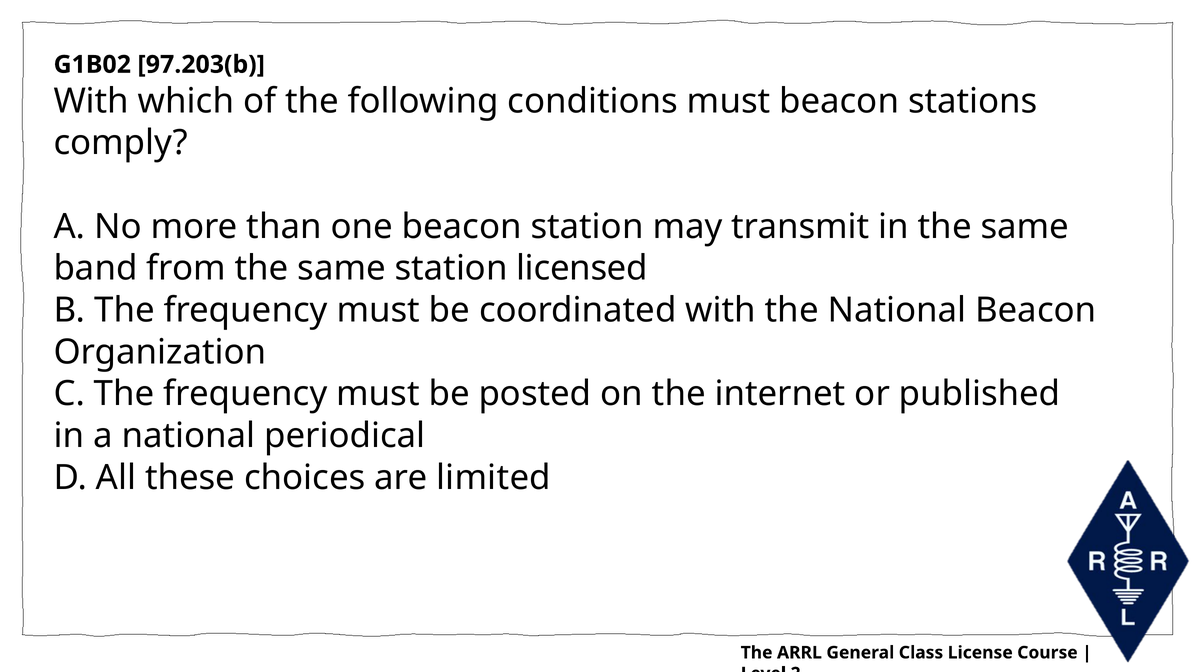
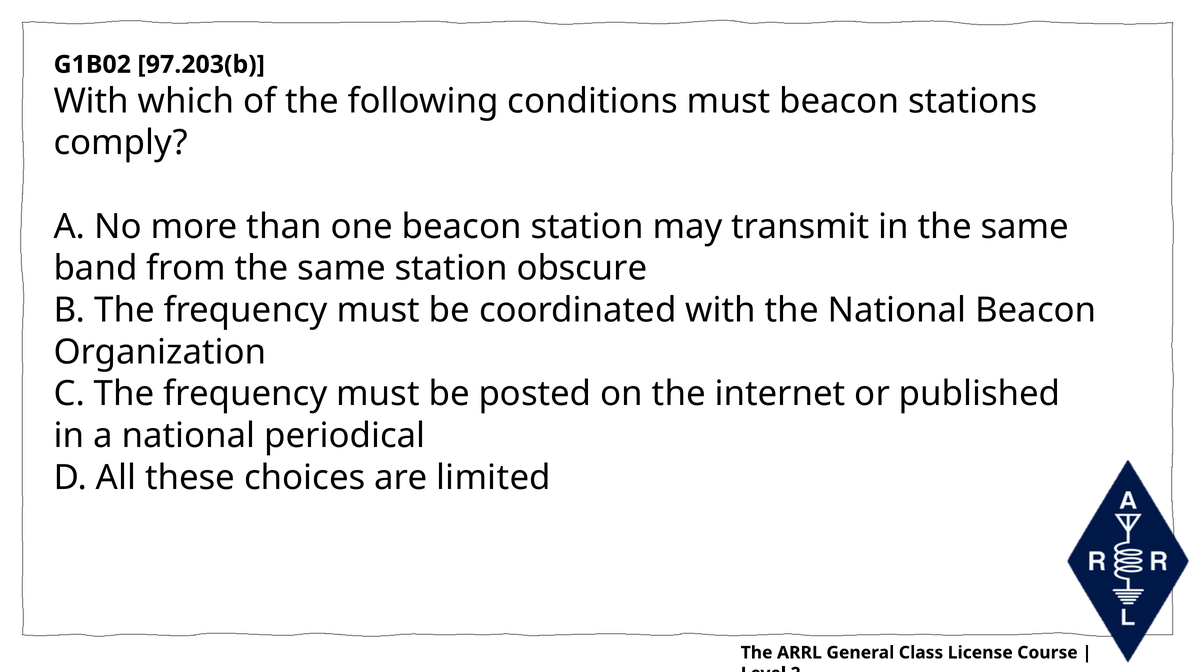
licensed: licensed -> obscure
